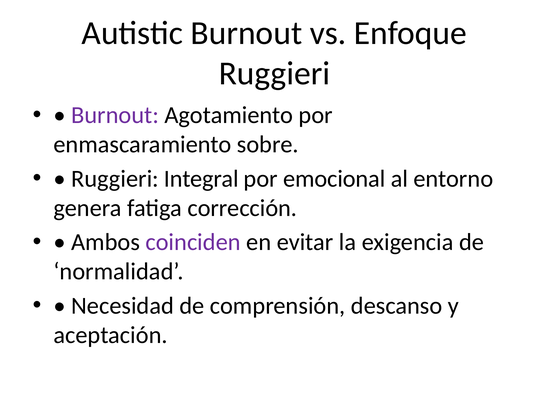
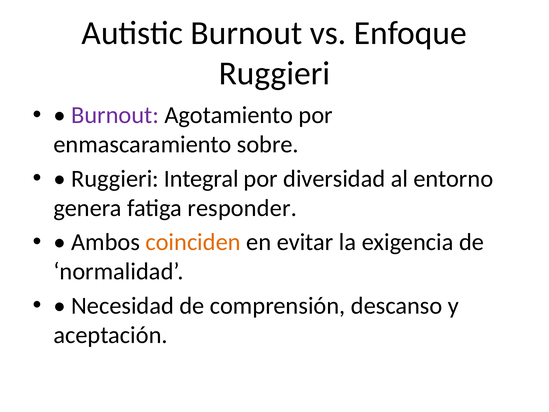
emocional: emocional -> diversidad
corrección: corrección -> responder
coinciden colour: purple -> orange
